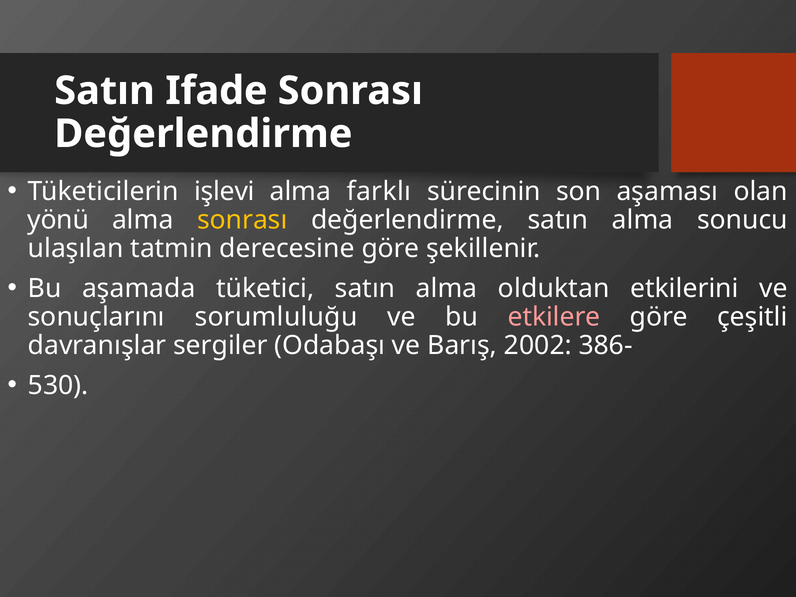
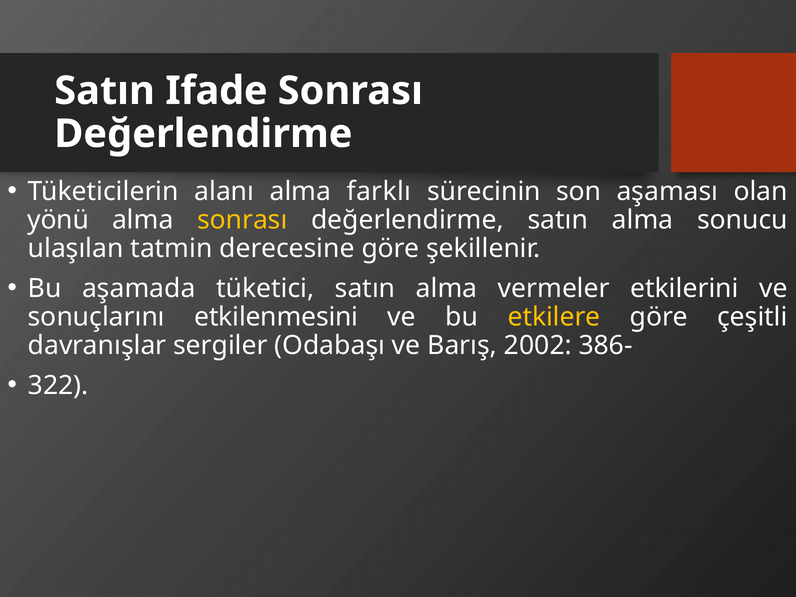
işlevi: işlevi -> alanı
olduktan: olduktan -> vermeler
sorumluluğu: sorumluluğu -> etkilenmesini
etkilere colour: pink -> yellow
530: 530 -> 322
